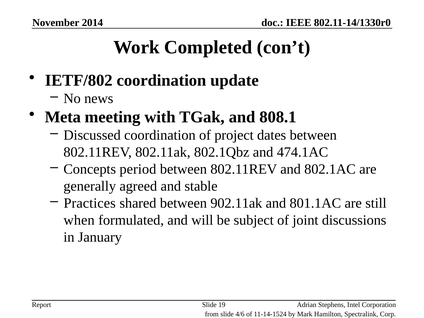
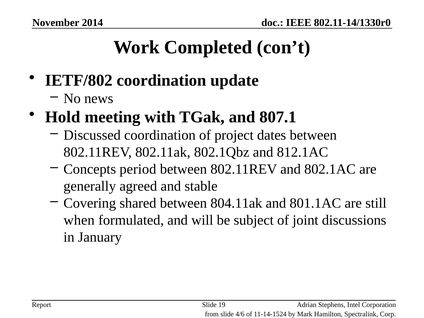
Meta: Meta -> Hold
808.1: 808.1 -> 807.1
474.1AC: 474.1AC -> 812.1AC
Practices: Practices -> Covering
902.11ak: 902.11ak -> 804.11ak
